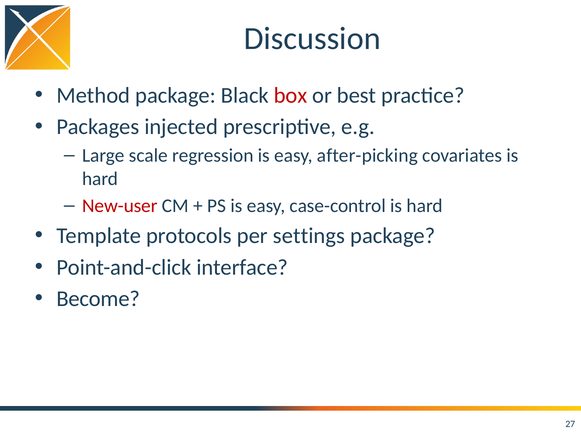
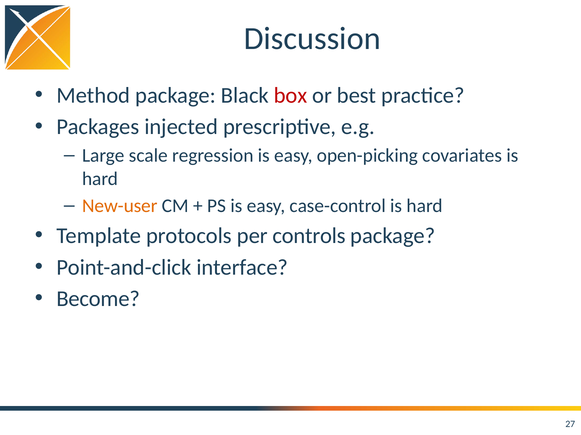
after-picking: after-picking -> open-picking
New-user colour: red -> orange
settings: settings -> controls
